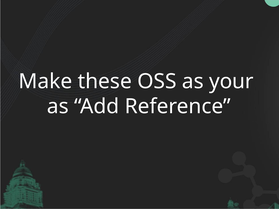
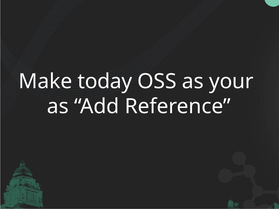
these: these -> today
